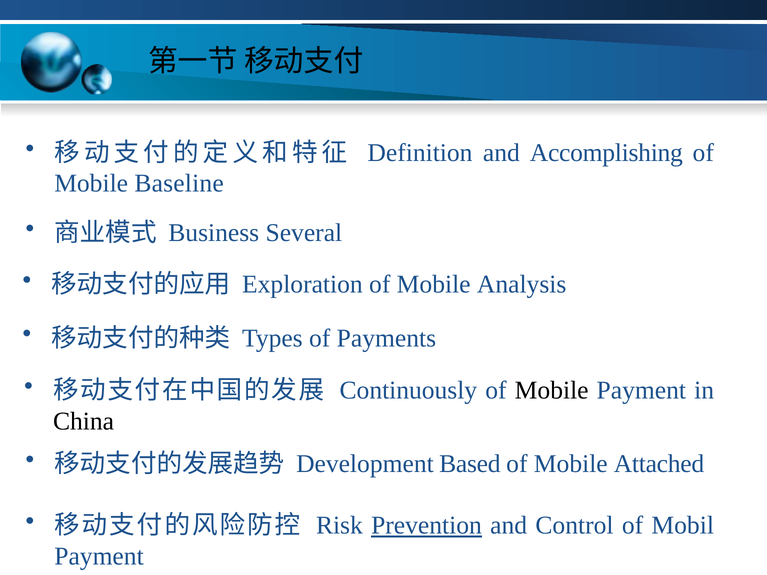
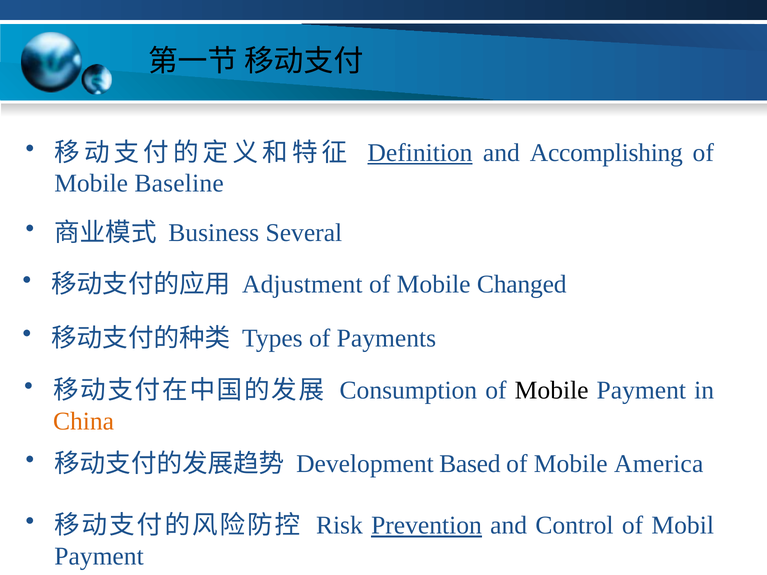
Definition underline: none -> present
Exploration: Exploration -> Adjustment
Analysis: Analysis -> Changed
Continuously: Continuously -> Consumption
China colour: black -> orange
Attached: Attached -> America
